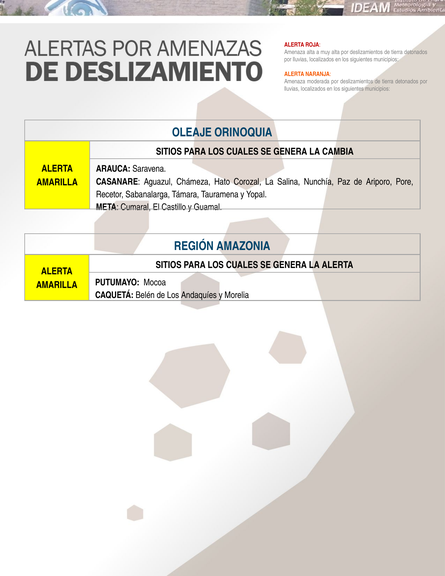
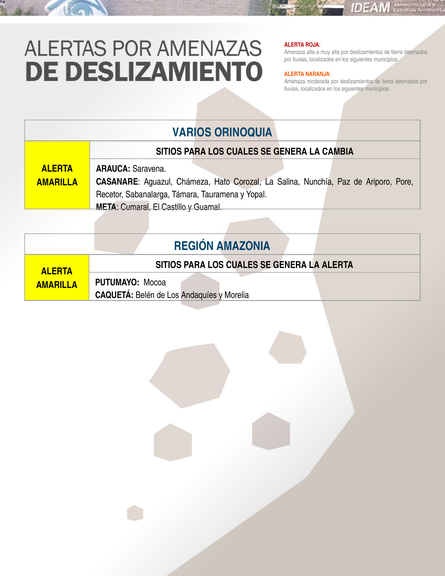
OLEAJE: OLEAJE -> VARIOS
